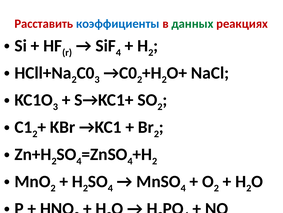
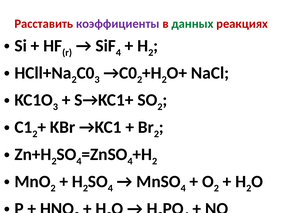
коэффициенты colour: blue -> purple
